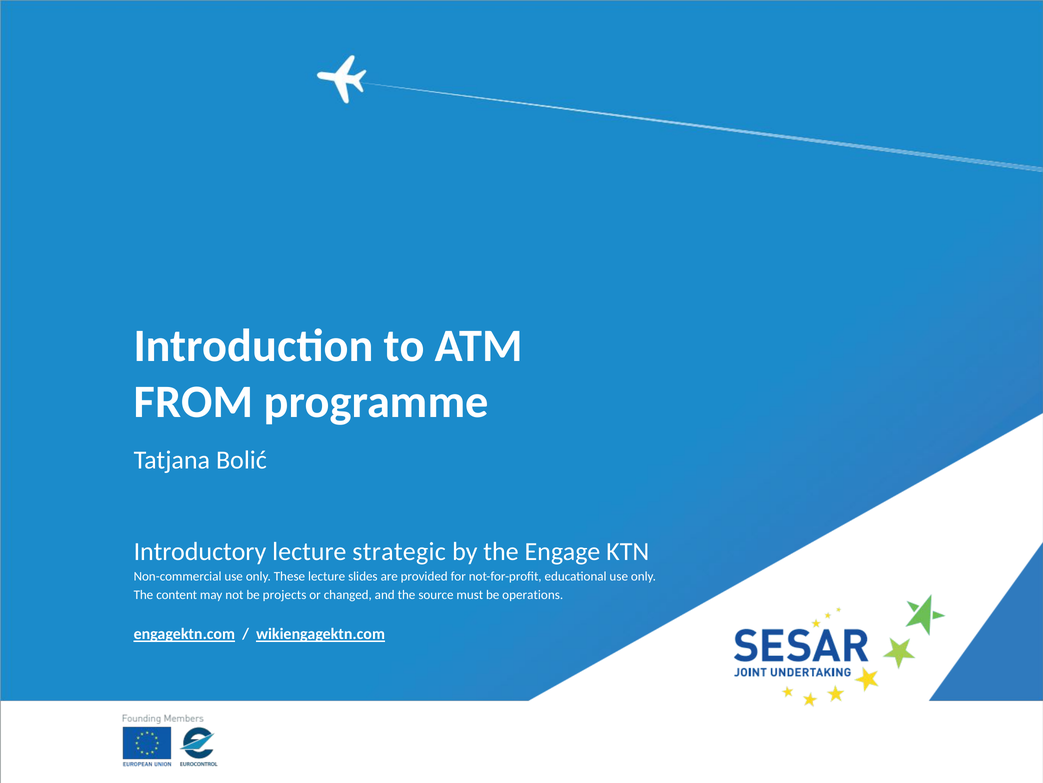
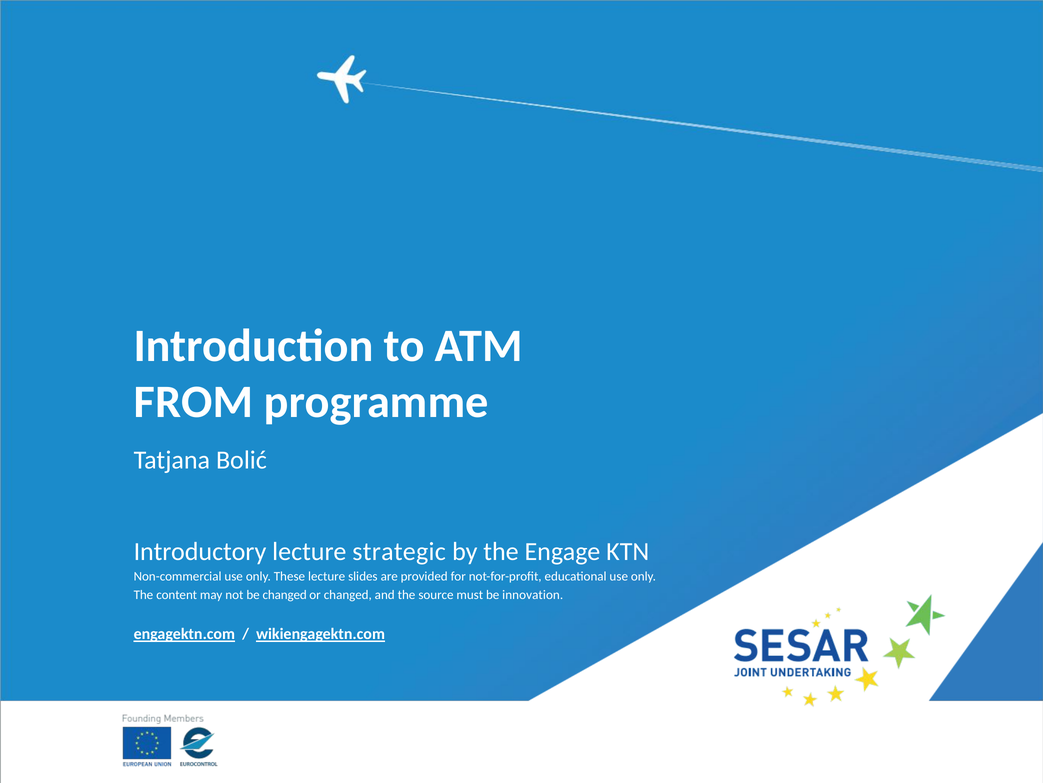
be projects: projects -> changed
operations: operations -> innovation
